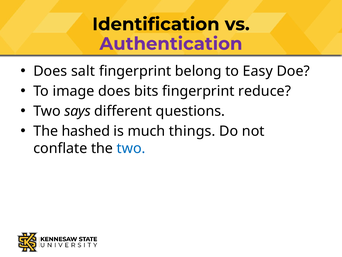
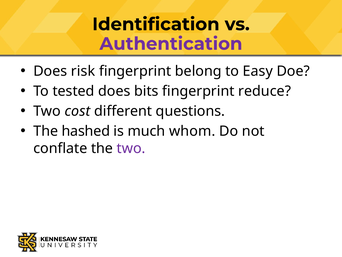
salt: salt -> risk
image: image -> tested
says: says -> cost
things: things -> whom
two at (131, 148) colour: blue -> purple
